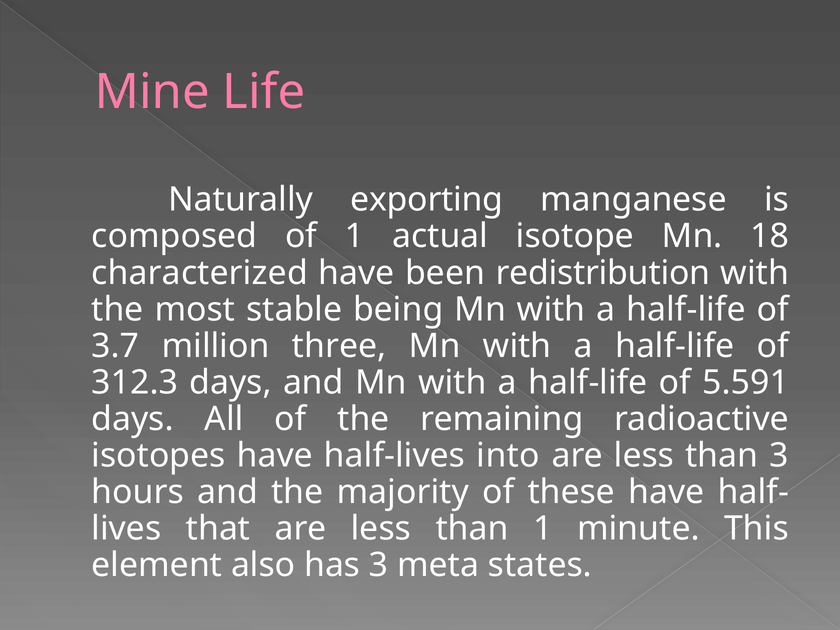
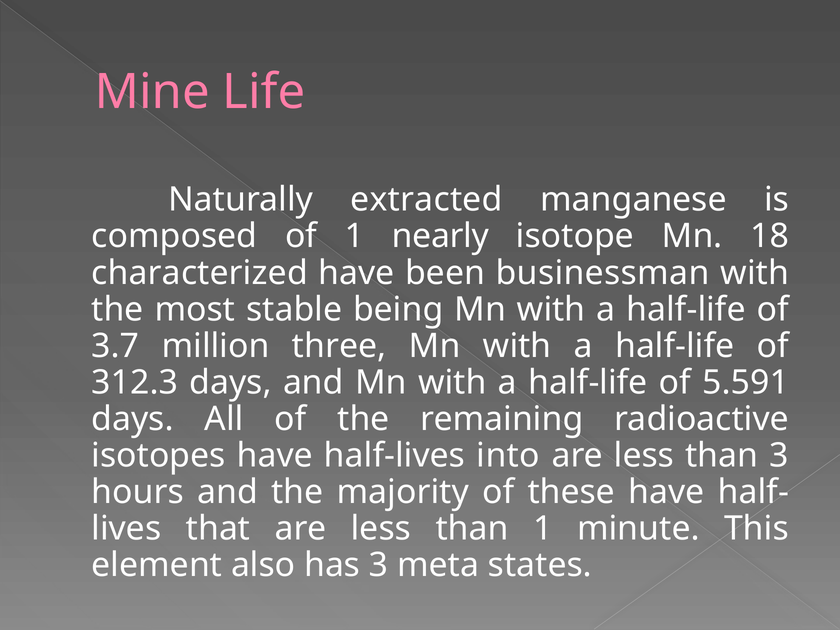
exporting: exporting -> extracted
actual: actual -> nearly
redistribution: redistribution -> businessman
